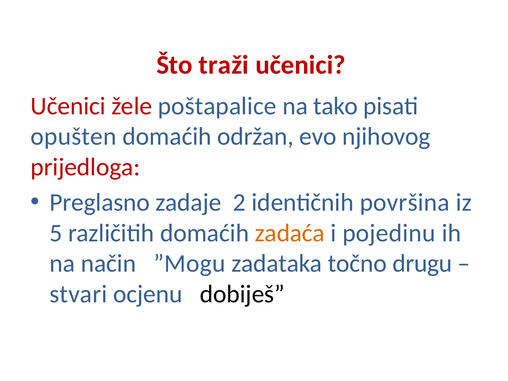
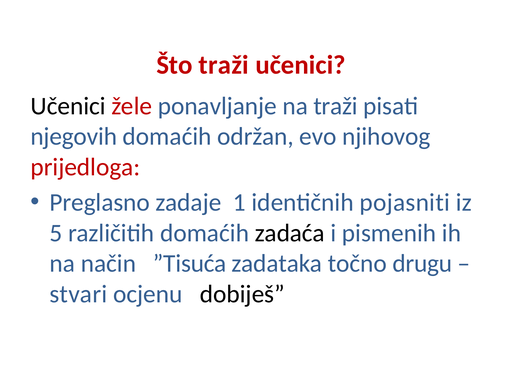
Učenici at (68, 106) colour: red -> black
poštapalice: poštapalice -> ponavljanje
na tako: tako -> traži
opušten: opušten -> njegovih
2: 2 -> 1
površina: površina -> pojasniti
zadaća colour: orange -> black
pojedinu: pojedinu -> pismenih
”Mogu: ”Mogu -> ”Tisuća
